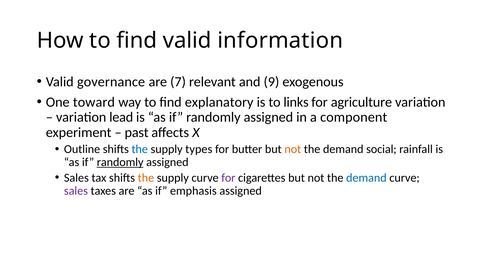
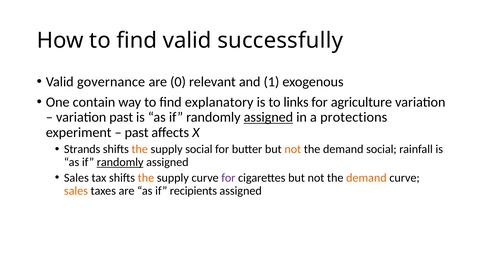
information: information -> successfully
7: 7 -> 0
9: 9 -> 1
toward: toward -> contain
variation lead: lead -> past
assigned at (268, 117) underline: none -> present
component: component -> protections
Outline: Outline -> Strands
the at (140, 149) colour: blue -> orange
supply types: types -> social
demand at (366, 178) colour: blue -> orange
sales at (76, 191) colour: purple -> orange
emphasis: emphasis -> recipients
